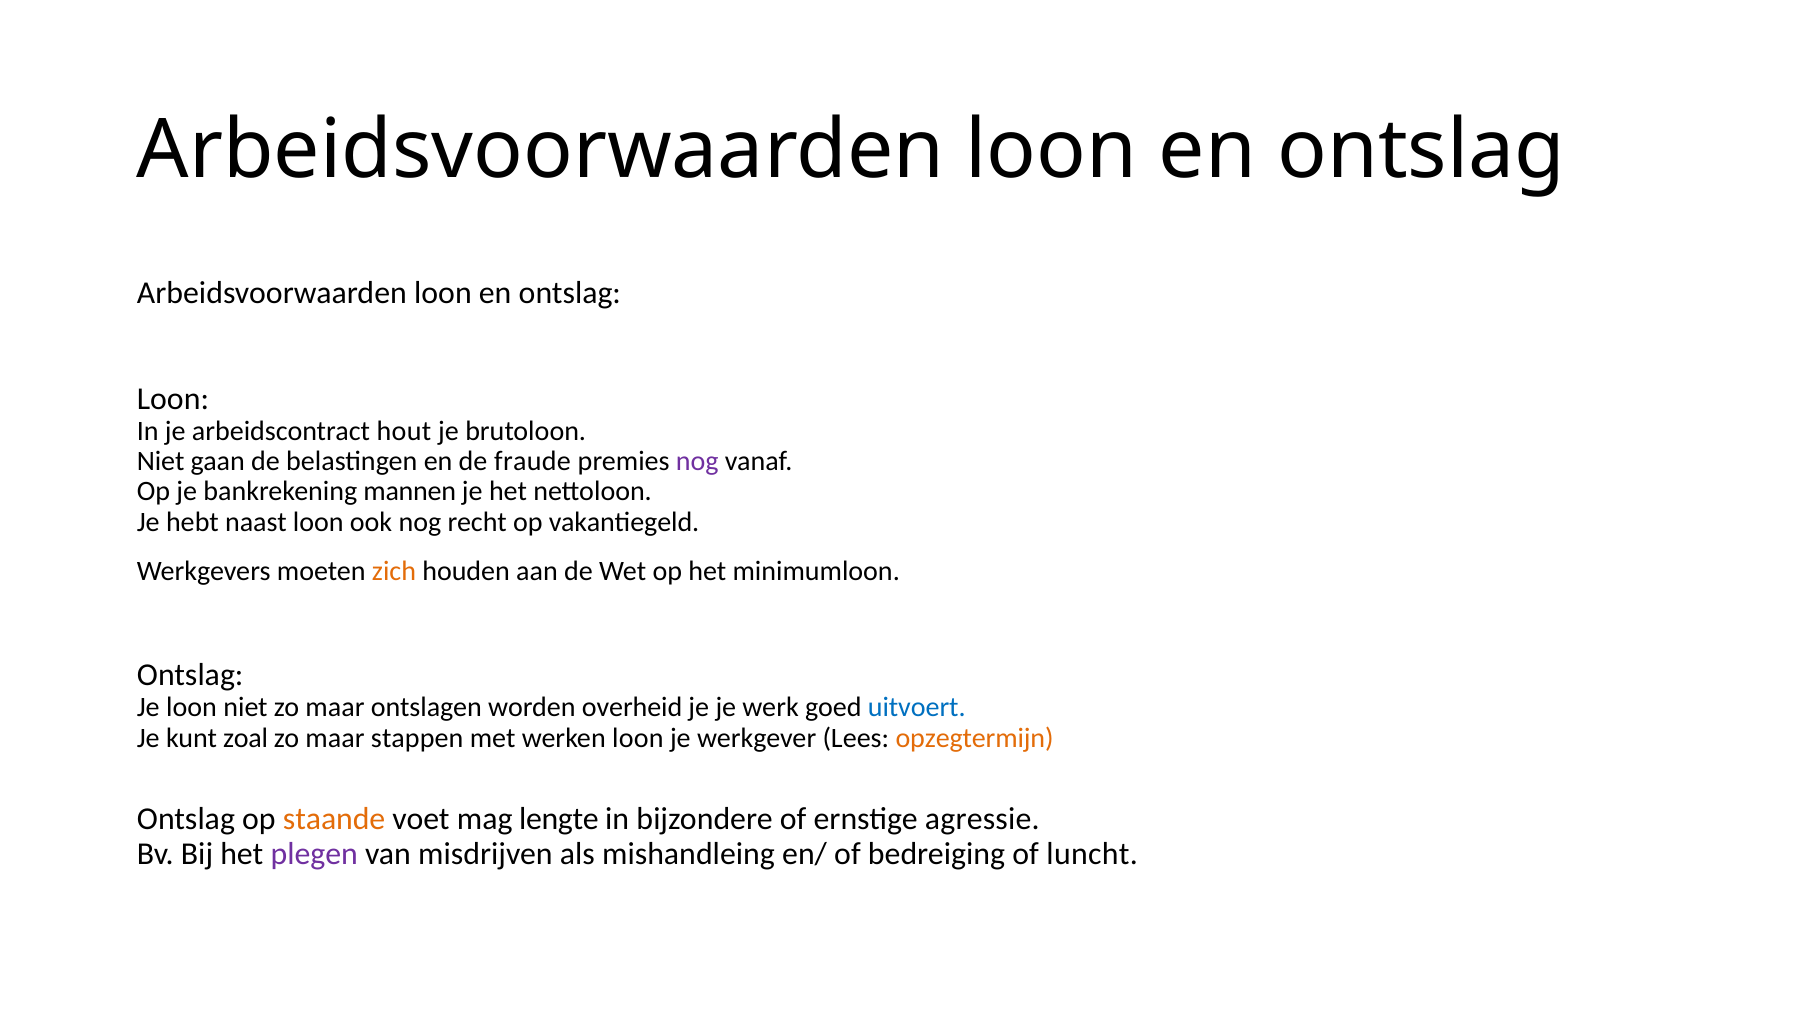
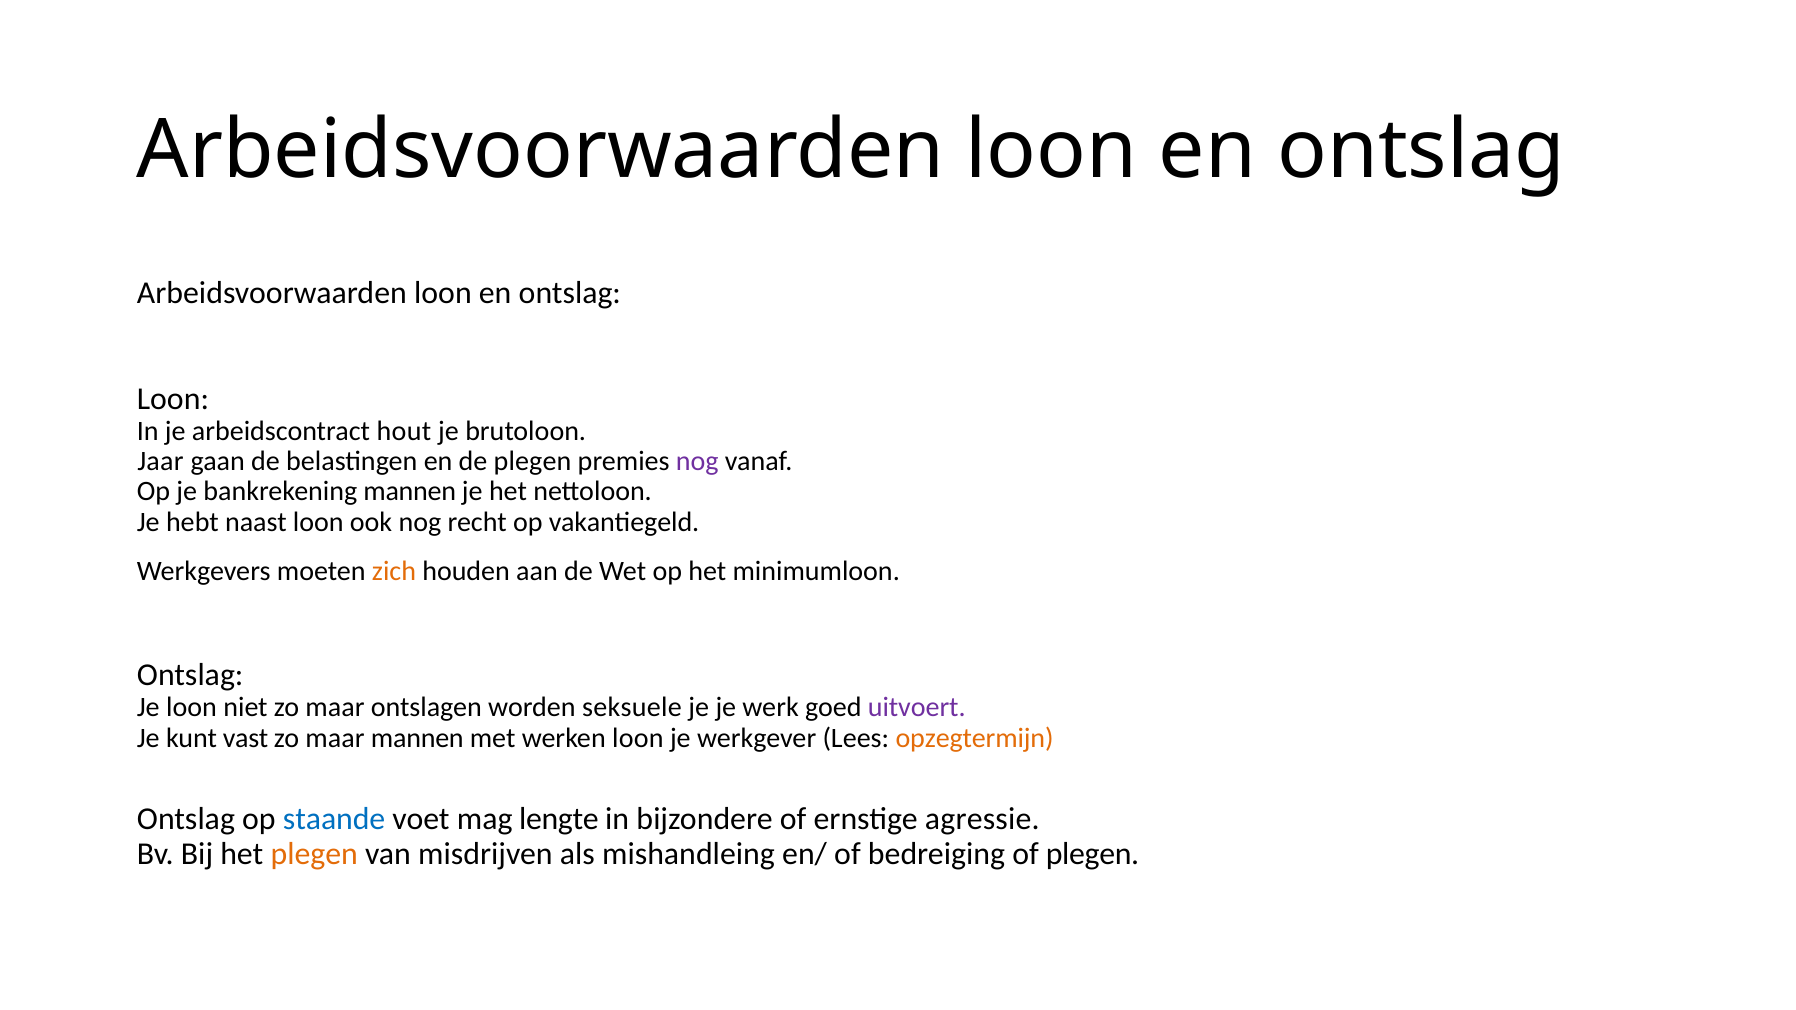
Niet at (161, 461): Niet -> Jaar
de fraude: fraude -> plegen
overheid: overheid -> seksuele
uitvoert colour: blue -> purple
zoal: zoal -> vast
maar stappen: stappen -> mannen
staande colour: orange -> blue
plegen at (314, 854) colour: purple -> orange
of luncht: luncht -> plegen
